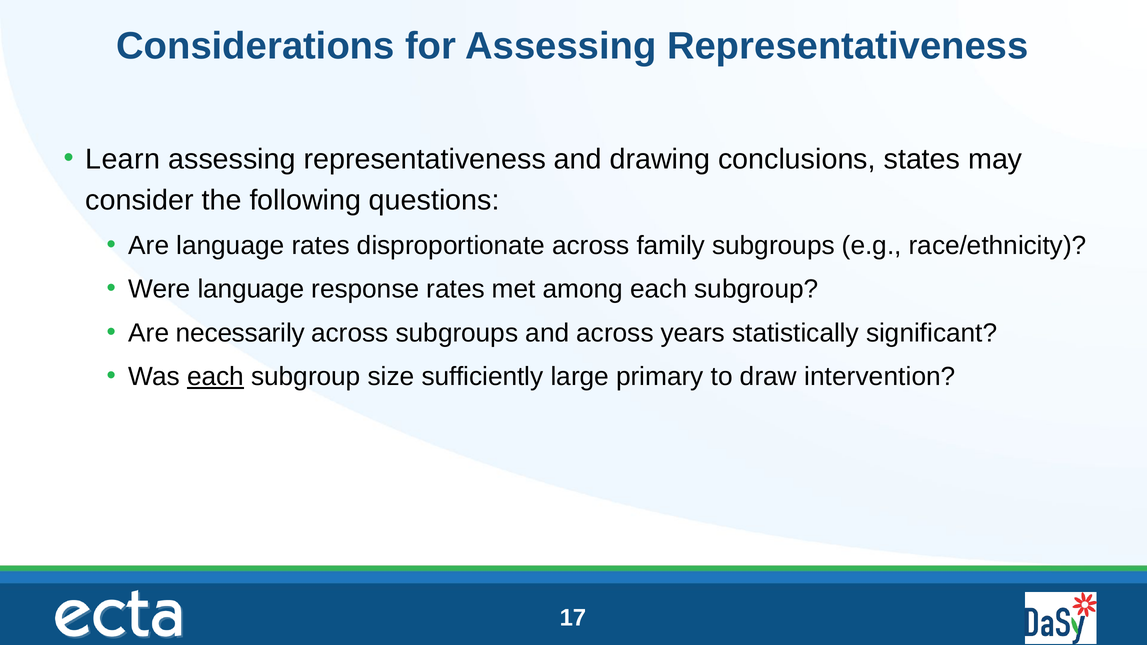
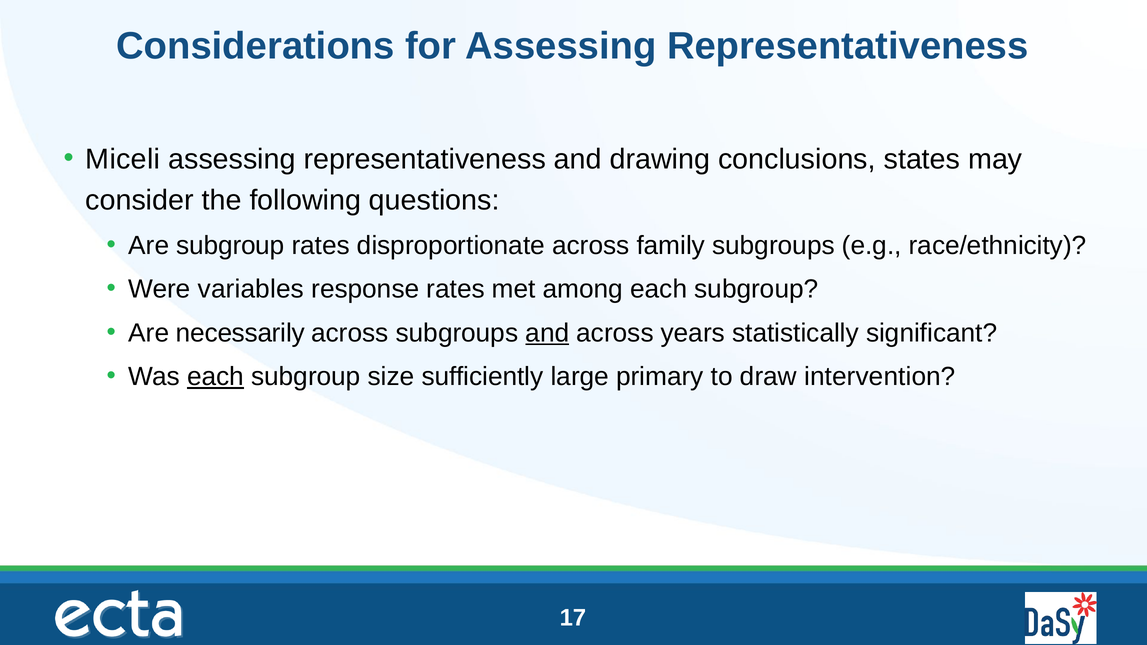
Learn: Learn -> Miceli
Are language: language -> subgroup
Were language: language -> variables
and at (547, 333) underline: none -> present
